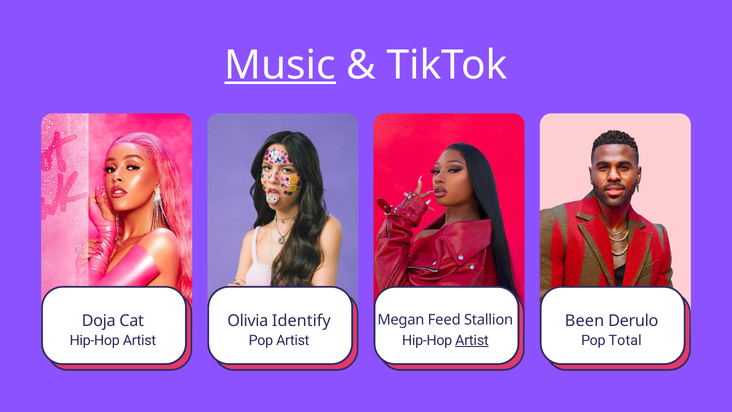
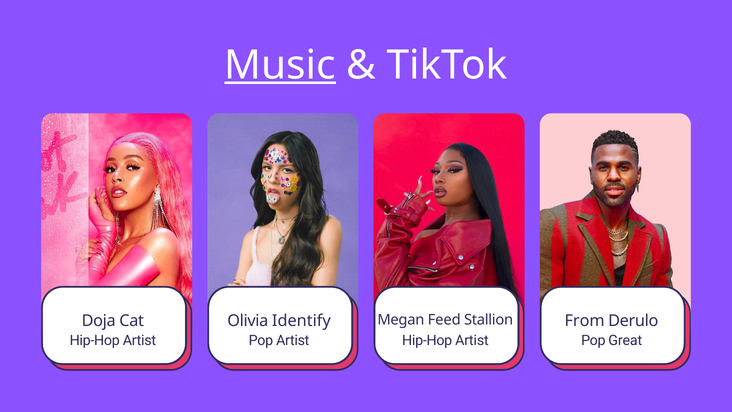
Been: Been -> From
Artist at (472, 340) underline: present -> none
Total: Total -> Great
